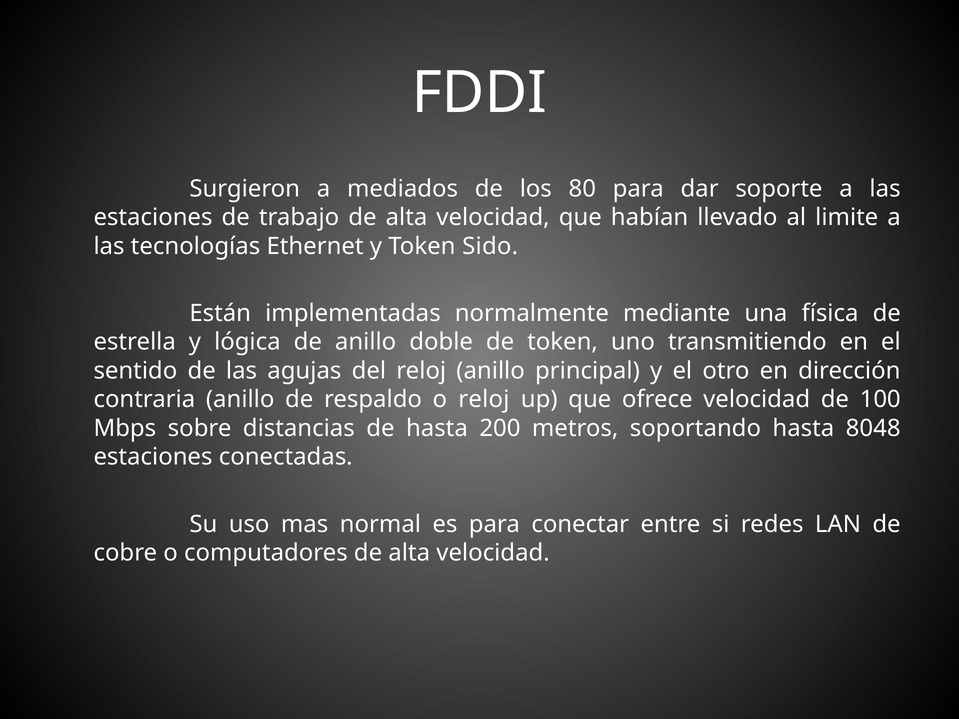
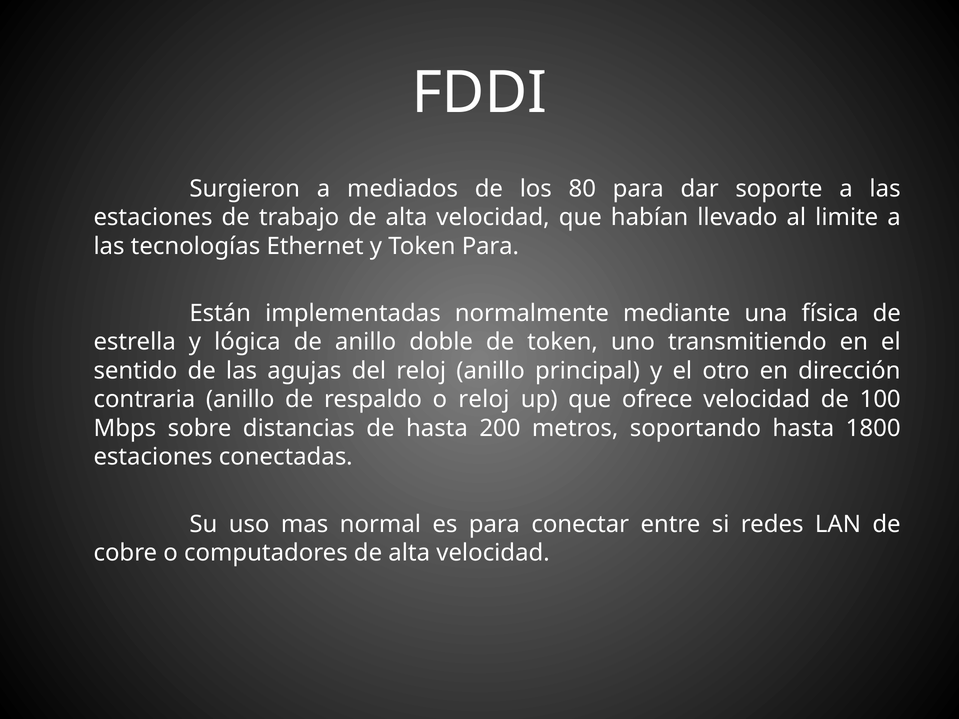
Token Sido: Sido -> Para
8048: 8048 -> 1800
